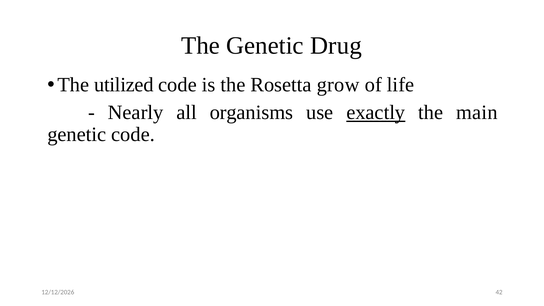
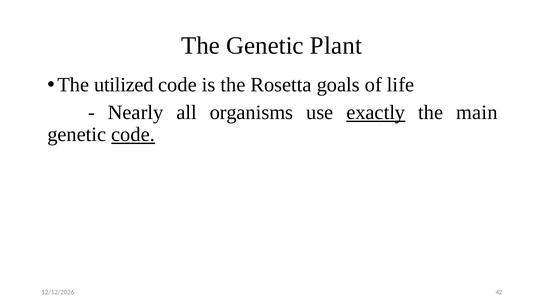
Drug: Drug -> Plant
grow: grow -> goals
code at (133, 135) underline: none -> present
